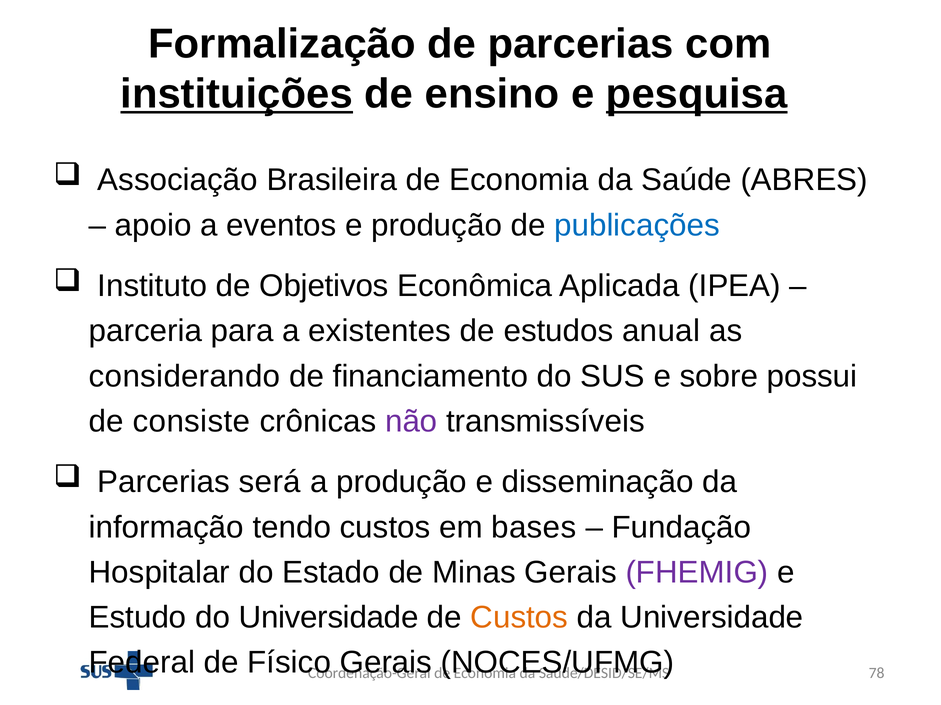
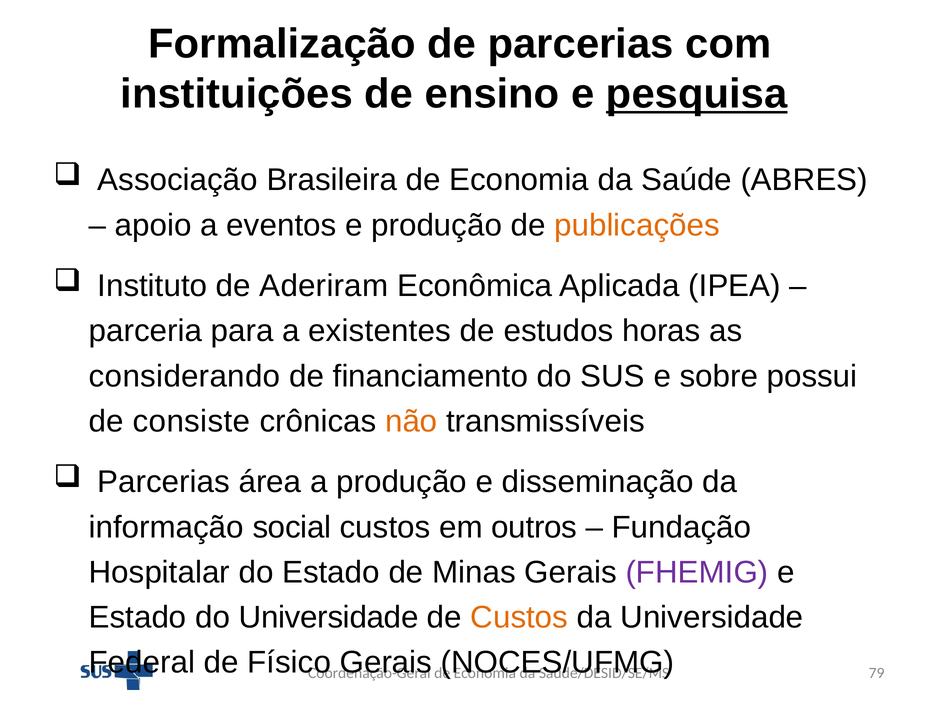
instituições underline: present -> none
publicações colour: blue -> orange
Objetivos: Objetivos -> Aderiram
anual: anual -> horas
não colour: purple -> orange
será: será -> área
tendo: tendo -> social
bases: bases -> outros
Estudo at (138, 618): Estudo -> Estado
78: 78 -> 79
